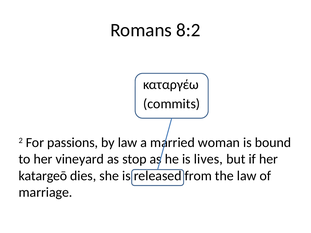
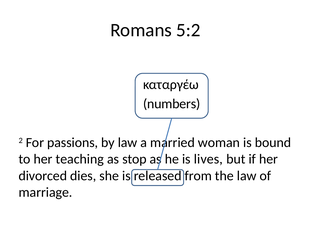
8:2: 8:2 -> 5:2
commits: commits -> numbers
vineyard: vineyard -> teaching
katargeō: katargeō -> divorced
